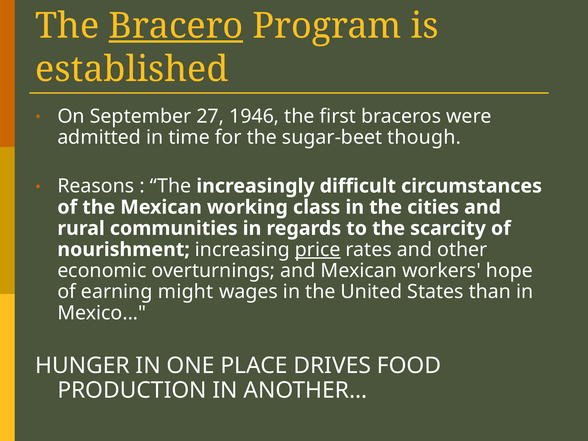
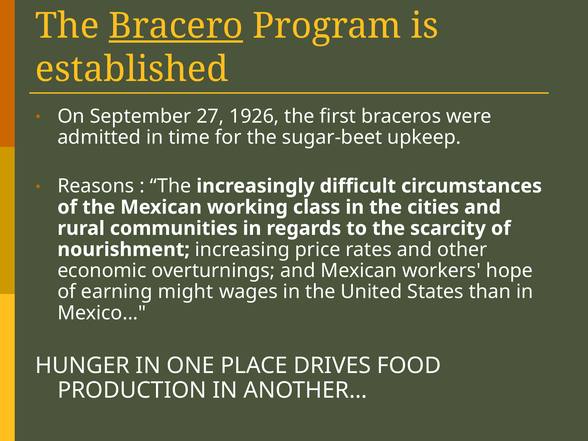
1946: 1946 -> 1926
though: though -> upkeep
price underline: present -> none
